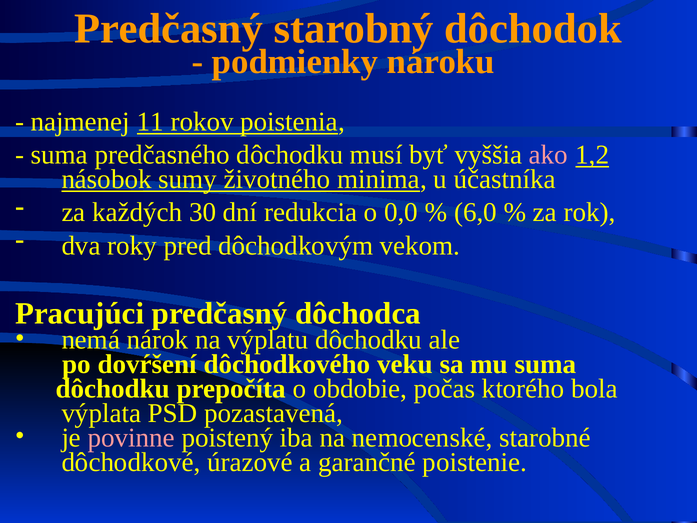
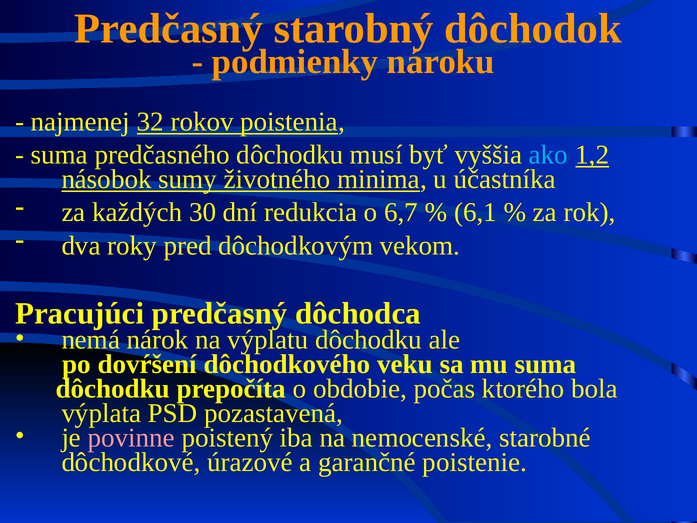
11: 11 -> 32
ako colour: pink -> light blue
0,0: 0,0 -> 6,7
6,0: 6,0 -> 6,1
